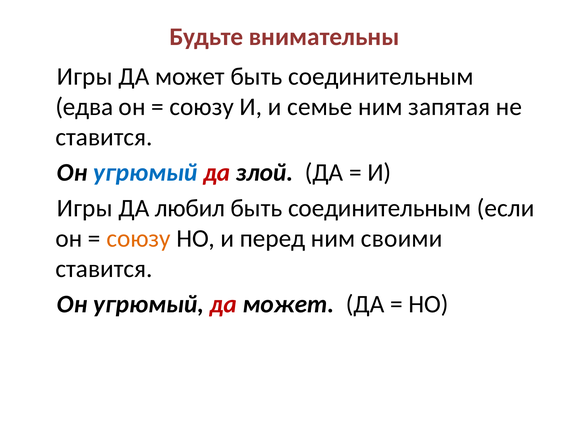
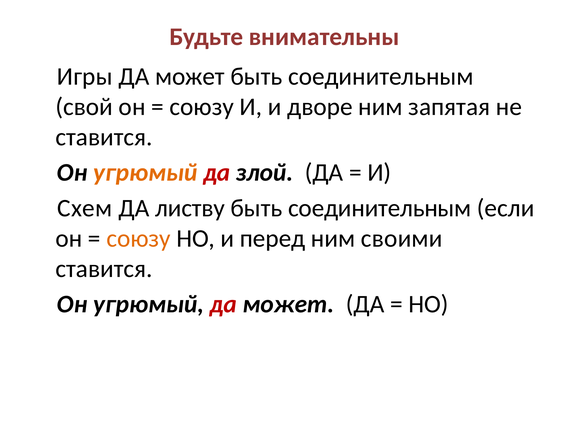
едва: едва -> свой
семье: семье -> дворе
угрюмый at (145, 172) colour: blue -> orange
Игры at (85, 208): Игры -> Схем
любил: любил -> листву
